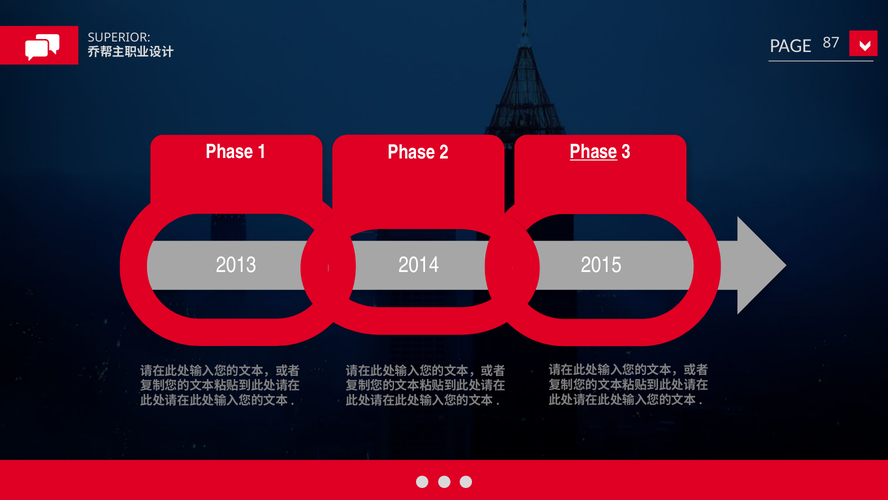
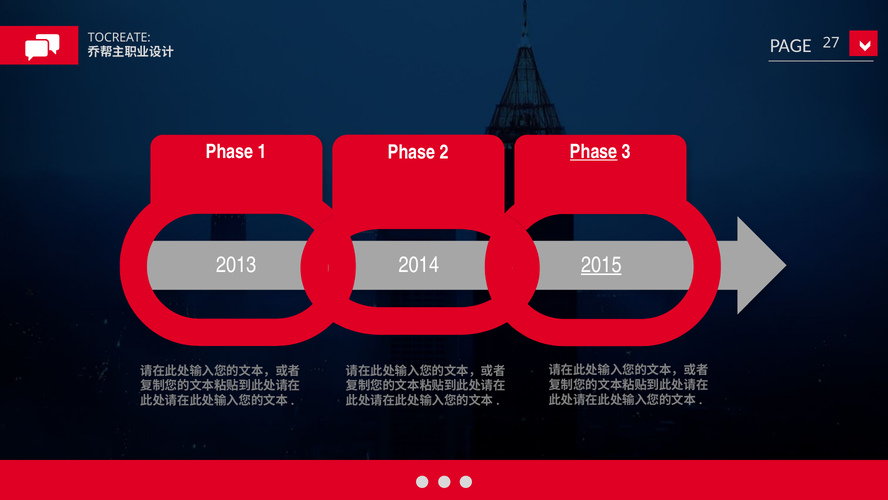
SUPERIOR: SUPERIOR -> TOCREATE
87: 87 -> 27
2015 underline: none -> present
